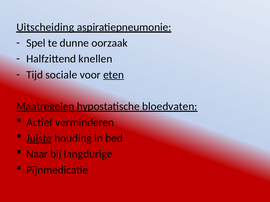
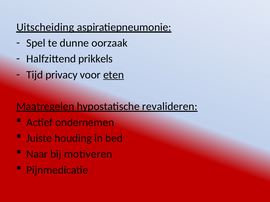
knellen: knellen -> prikkels
sociale: sociale -> privacy
bloedvaten: bloedvaten -> revalideren
verminderen: verminderen -> ondernemen
Juiste underline: present -> none
langdurige: langdurige -> motiveren
